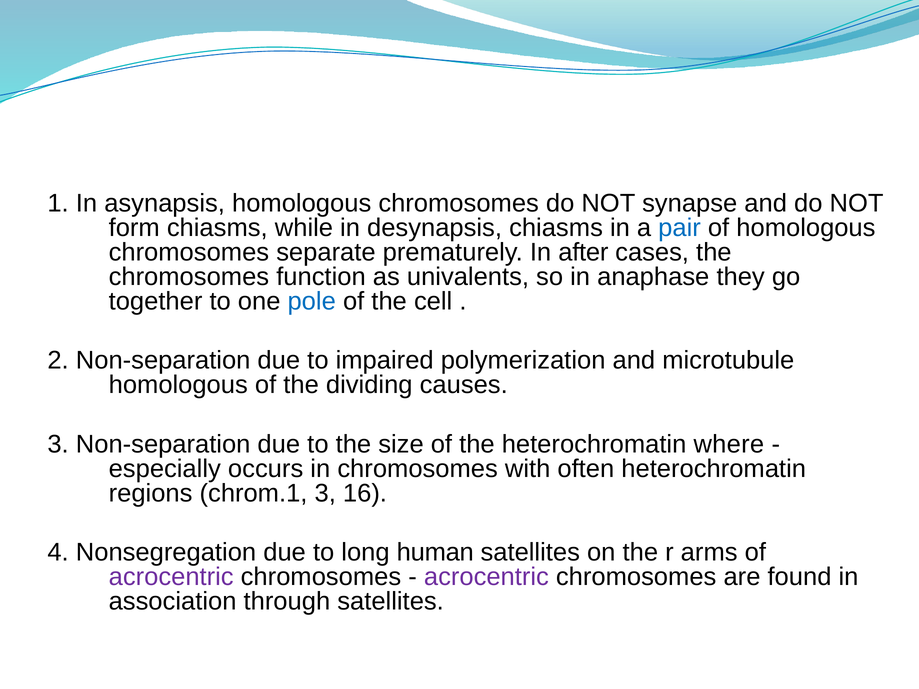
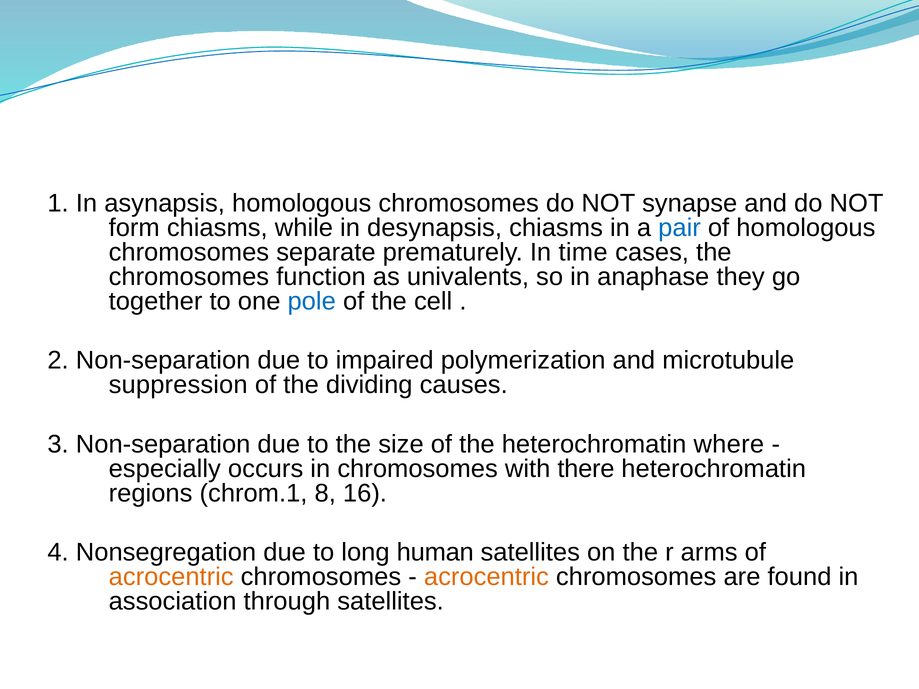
after: after -> time
homologous at (178, 385): homologous -> suppression
often: often -> there
chrom.1 3: 3 -> 8
acrocentric at (171, 577) colour: purple -> orange
acrocentric at (486, 577) colour: purple -> orange
